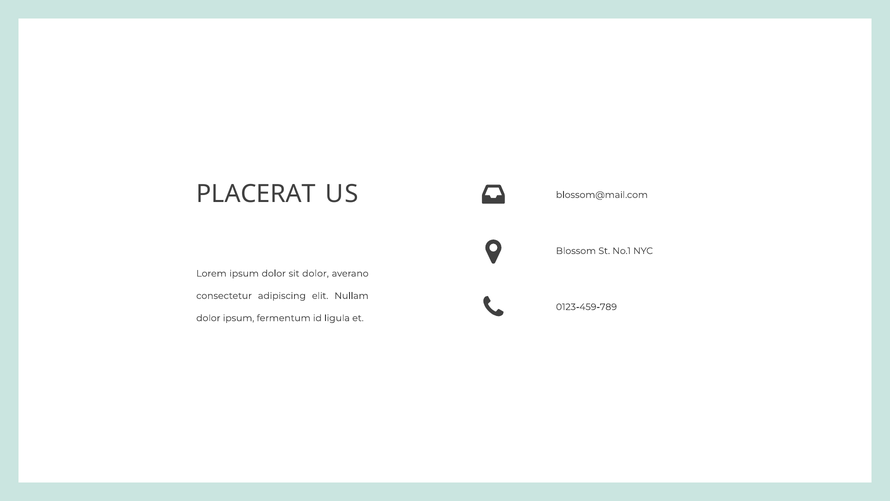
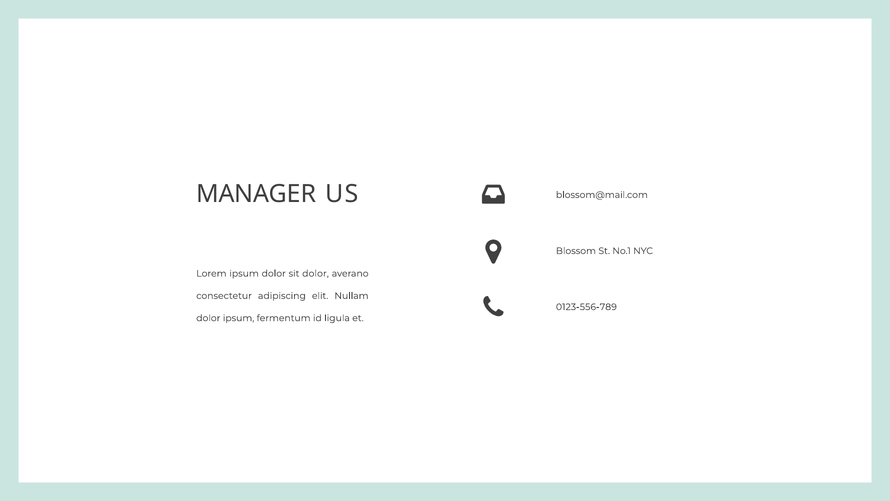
PLACERAT: PLACERAT -> MANAGER
0123-459-789: 0123-459-789 -> 0123-556-789
